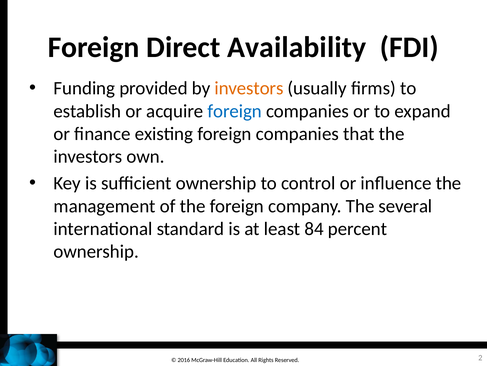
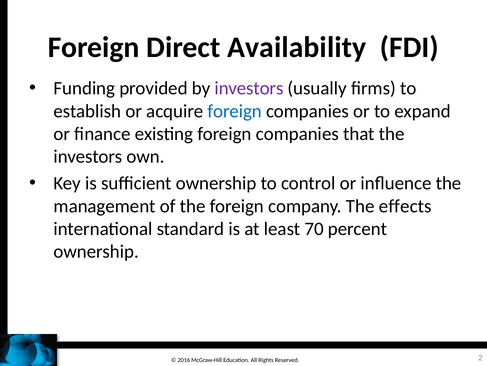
investors at (249, 88) colour: orange -> purple
several: several -> effects
84: 84 -> 70
